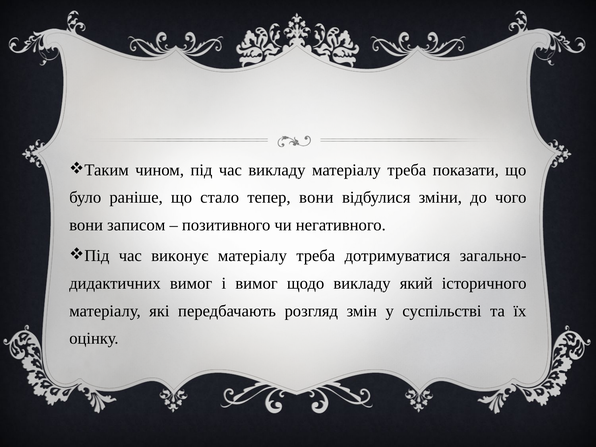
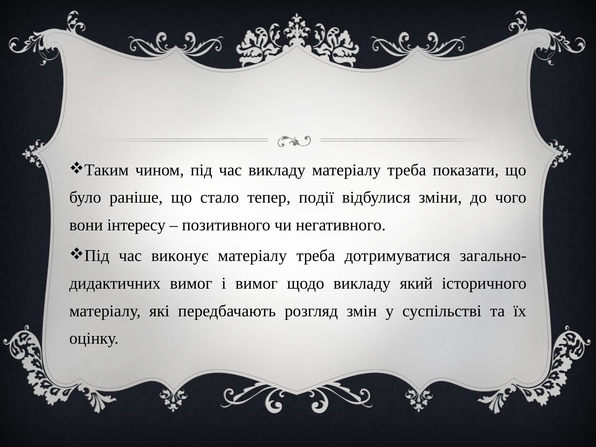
тепер вони: вони -> події
записом: записом -> інтересу
